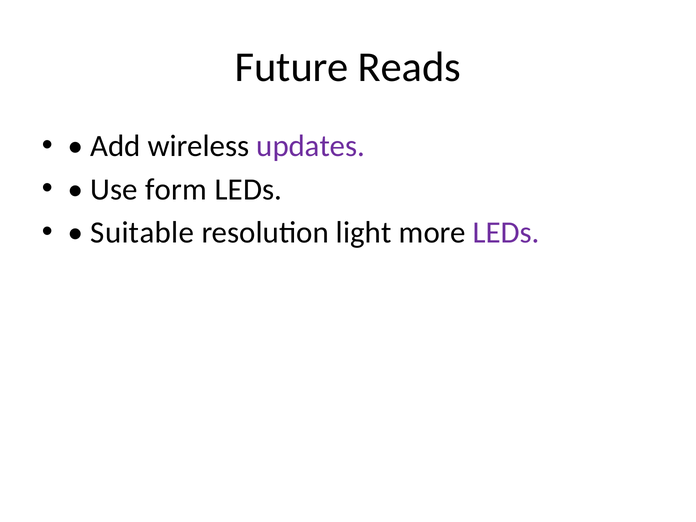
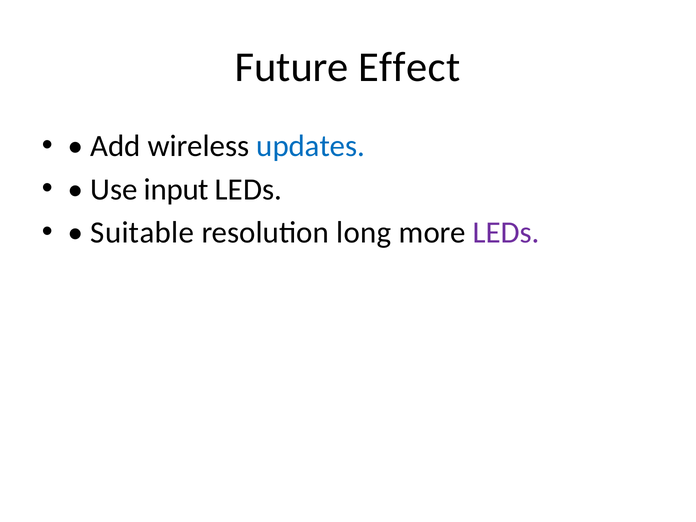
Reads: Reads -> Effect
updates colour: purple -> blue
form: form -> input
light: light -> long
